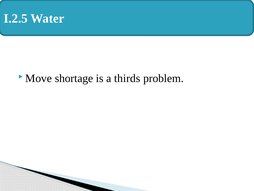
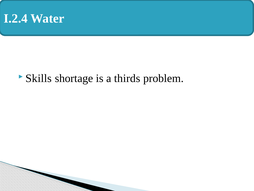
I.2.5: I.2.5 -> I.2.4
Move: Move -> Skills
